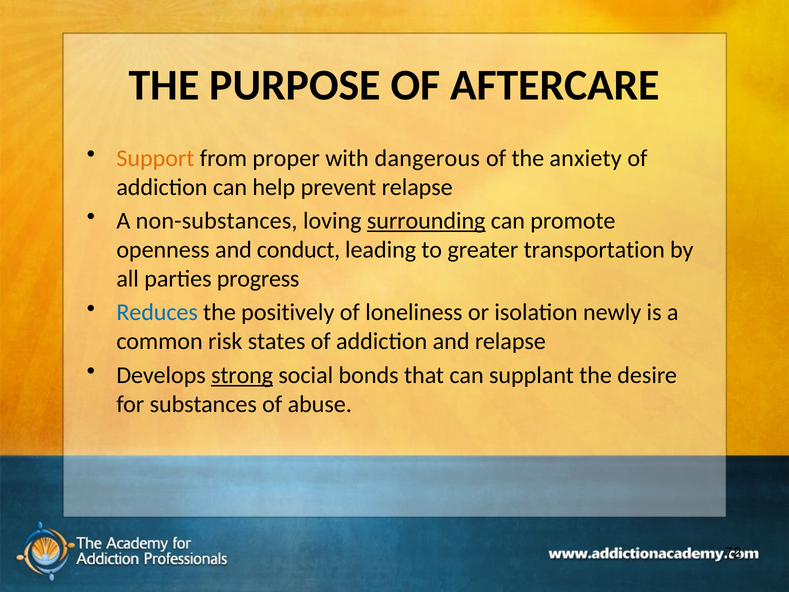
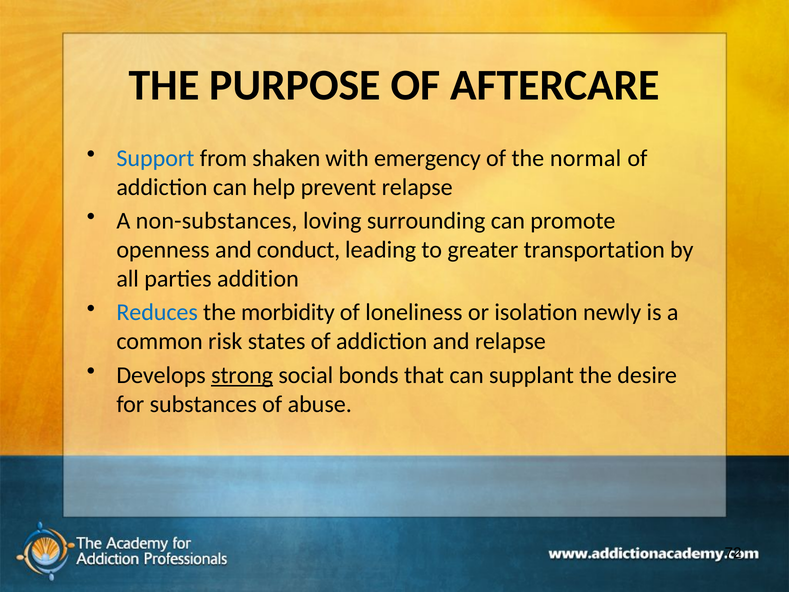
Support colour: orange -> blue
proper: proper -> shaken
dangerous: dangerous -> emergency
anxiety: anxiety -> normal
surrounding underline: present -> none
progress: progress -> addition
positively: positively -> morbidity
